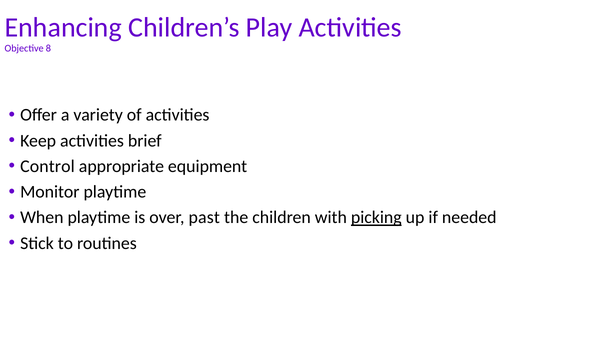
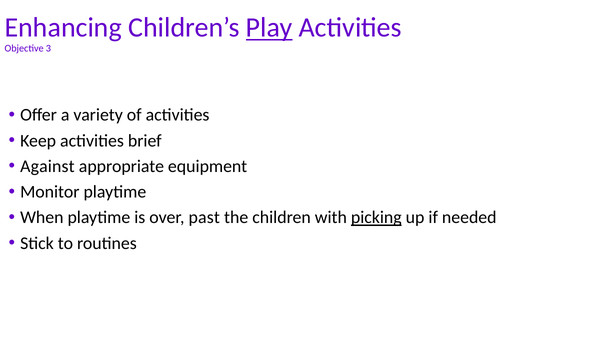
Play underline: none -> present
8: 8 -> 3
Control: Control -> Against
